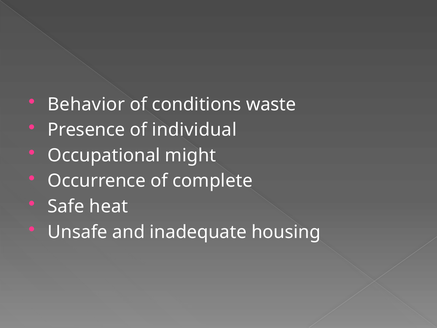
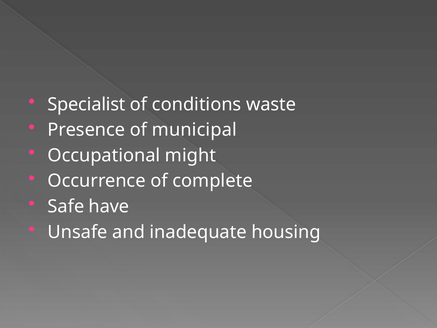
Behavior: Behavior -> Specialist
individual: individual -> municipal
heat: heat -> have
